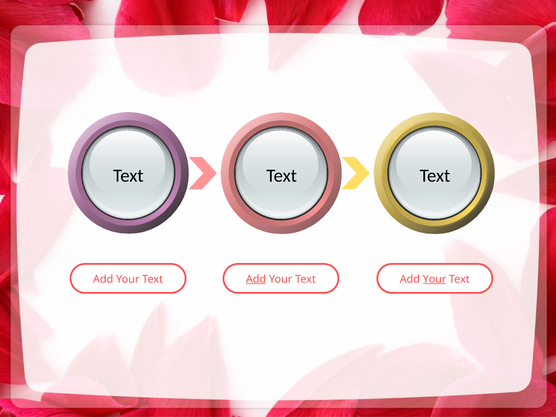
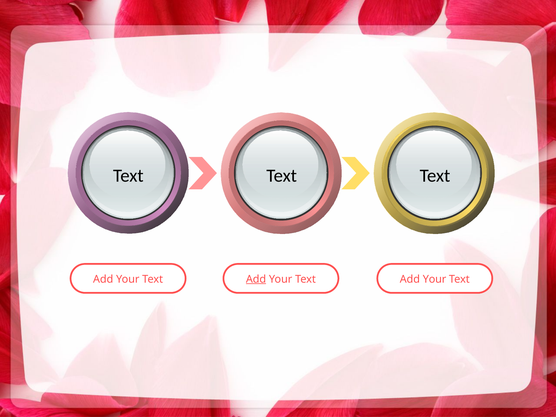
Your at (435, 279) underline: present -> none
